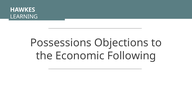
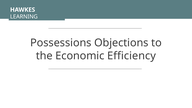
Following: Following -> Efficiency
